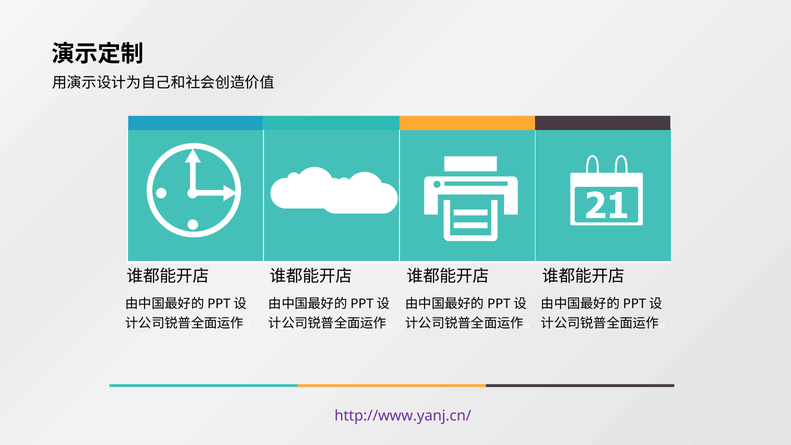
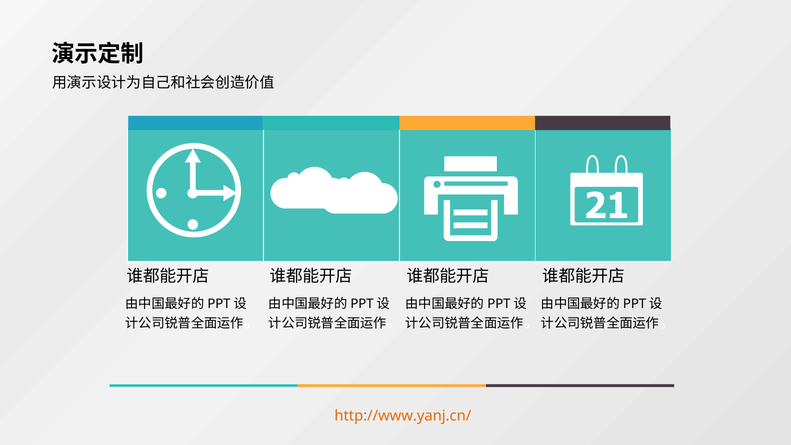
http://www.yanj.cn/ colour: purple -> orange
